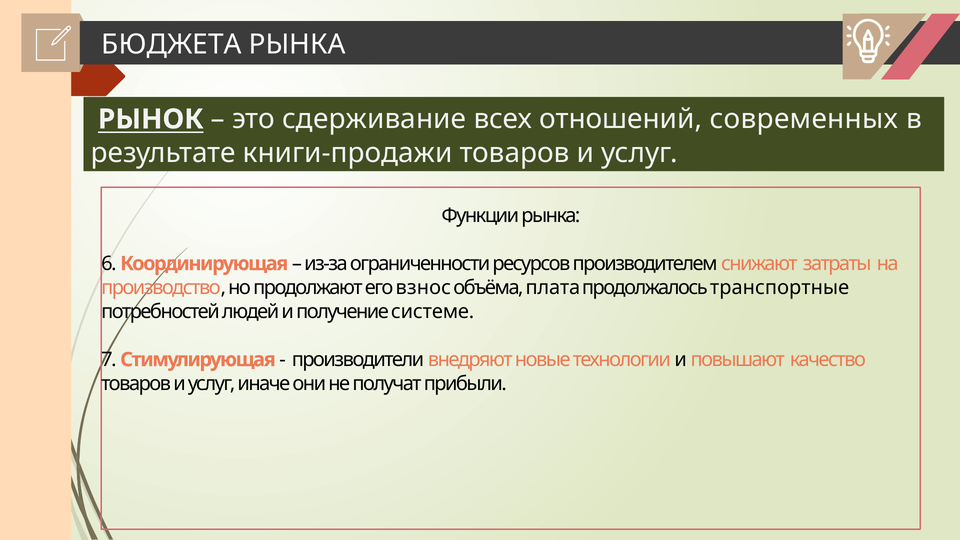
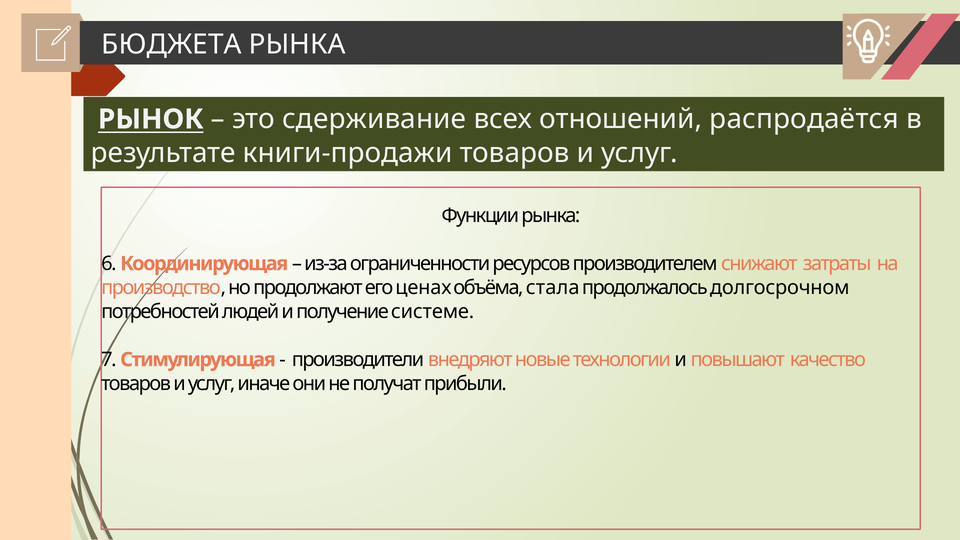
современных: современных -> распродаётся
взнос: взнос -> ценах
плата: плата -> стала
транспортные: транспортные -> долгосрочном
